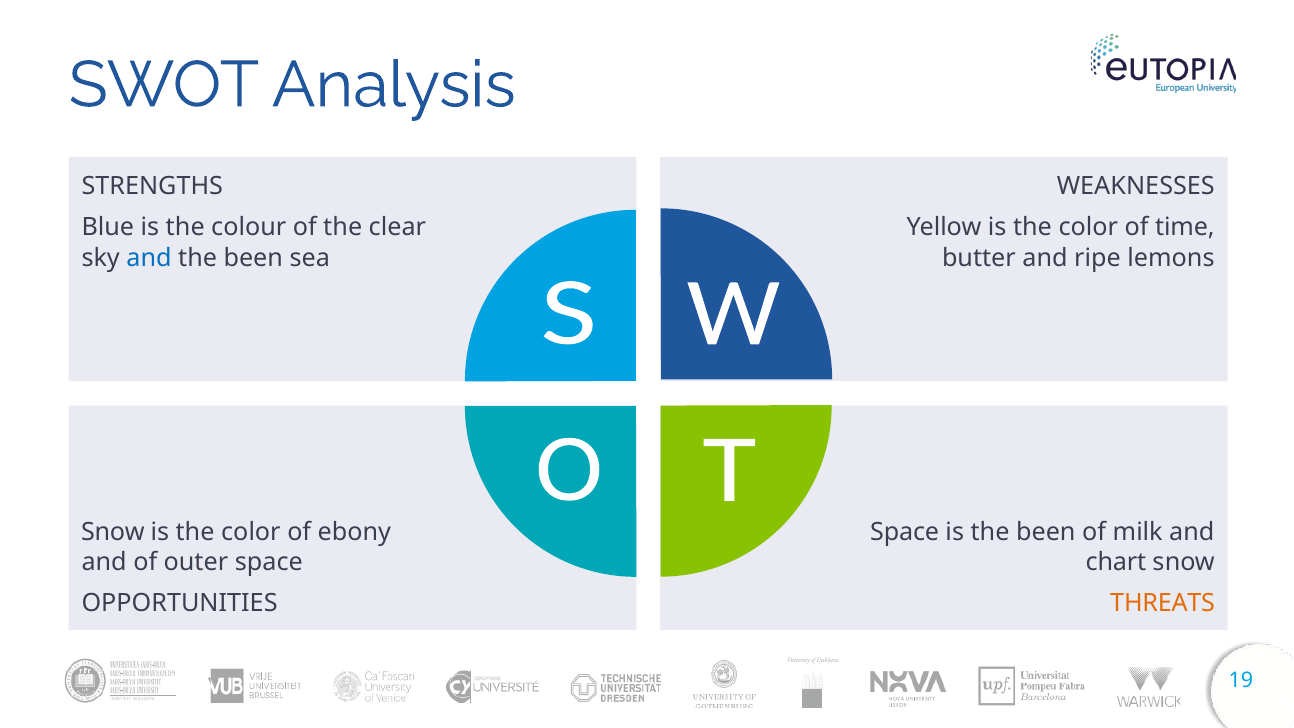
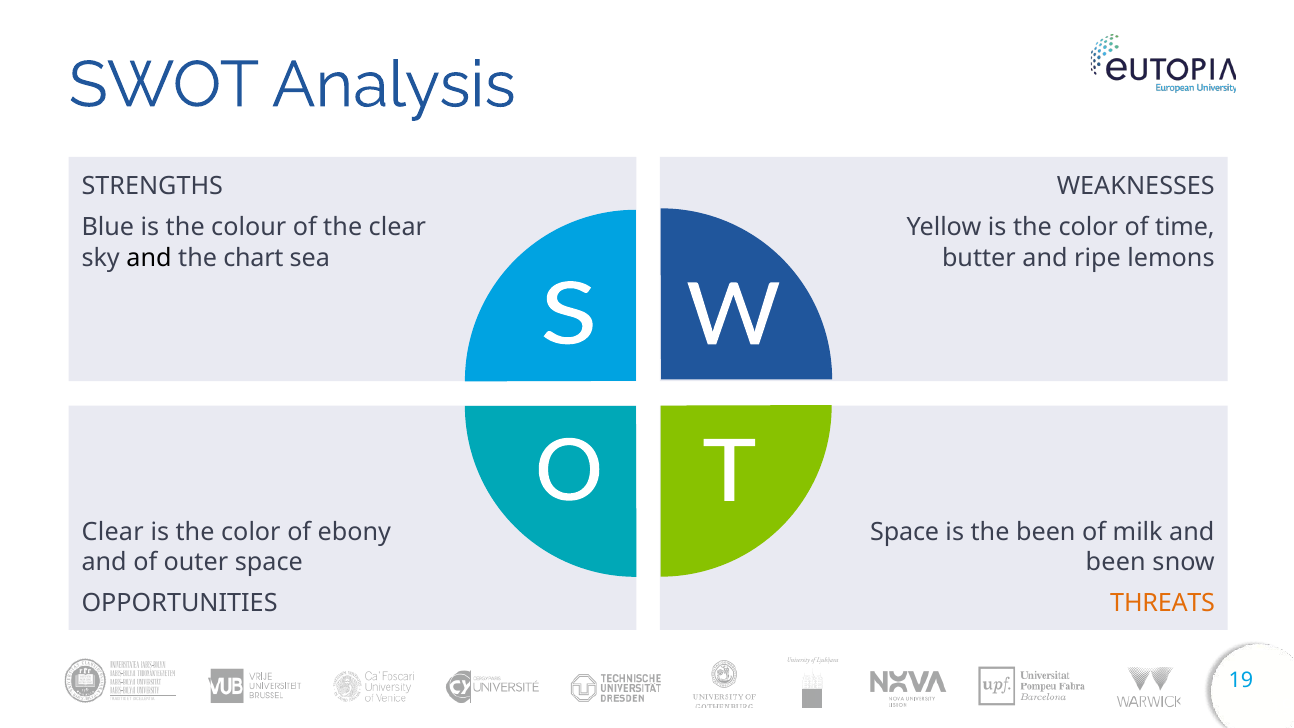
and at (149, 258) colour: blue -> black
been at (253, 258): been -> chart
Snow at (113, 532): Snow -> Clear
chart at (1116, 563): chart -> been
